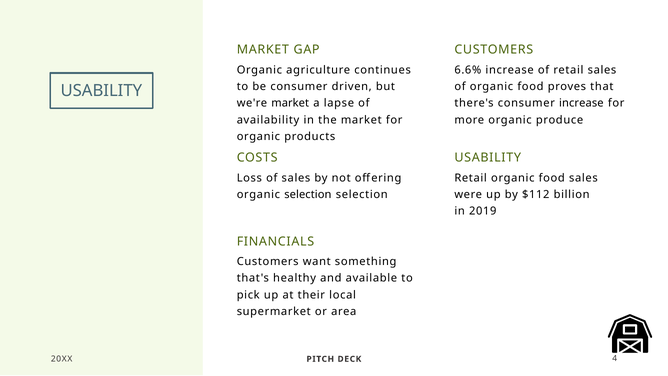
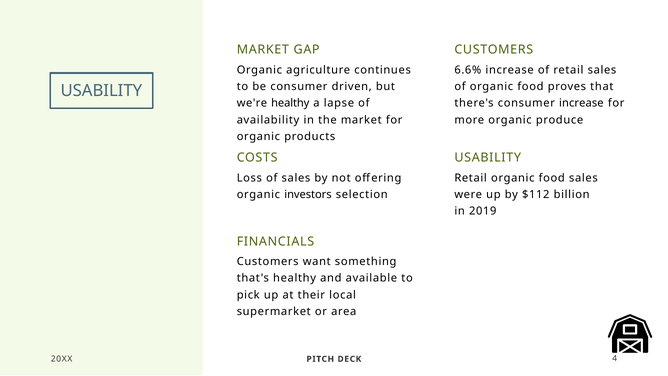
we're market: market -> healthy
organic selection: selection -> investors
